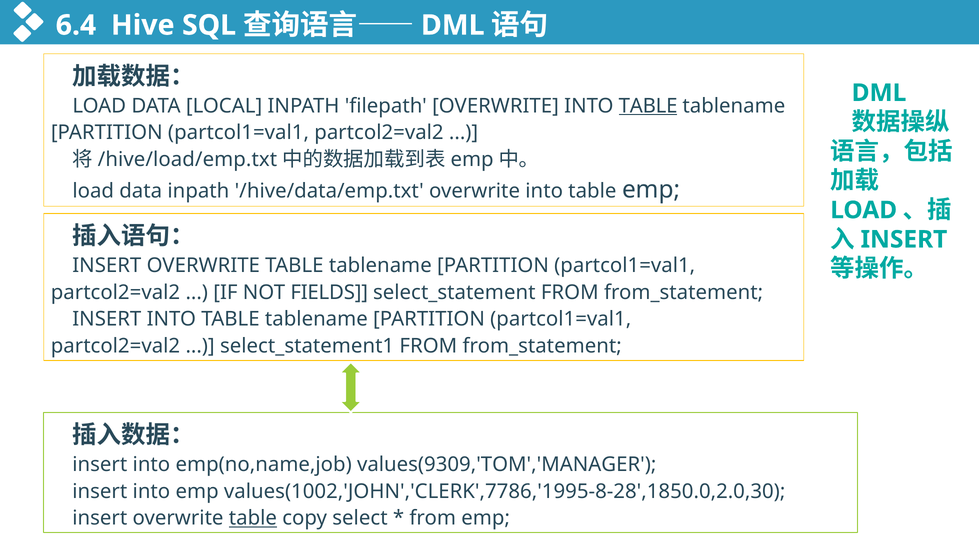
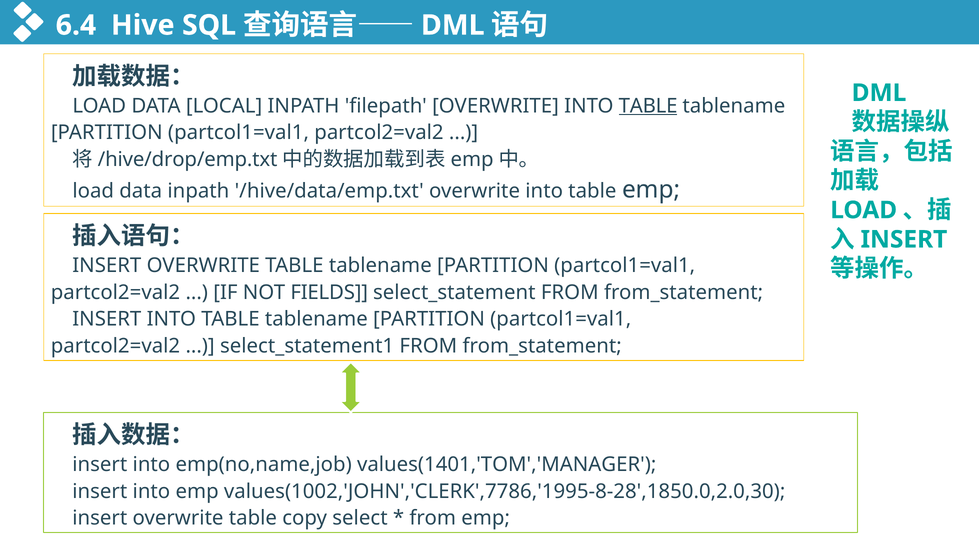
/hive/load/emp.txt: /hive/load/emp.txt -> /hive/drop/emp.txt
values(9309,'TOM','MANAGER: values(9309,'TOM','MANAGER -> values(1401,'TOM','MANAGER
table at (253, 519) underline: present -> none
